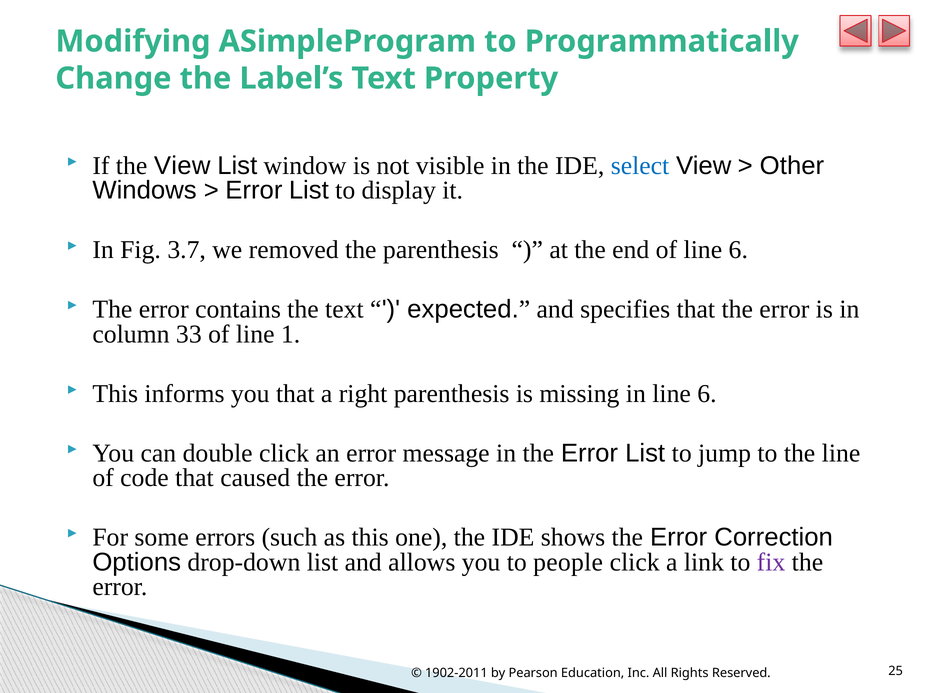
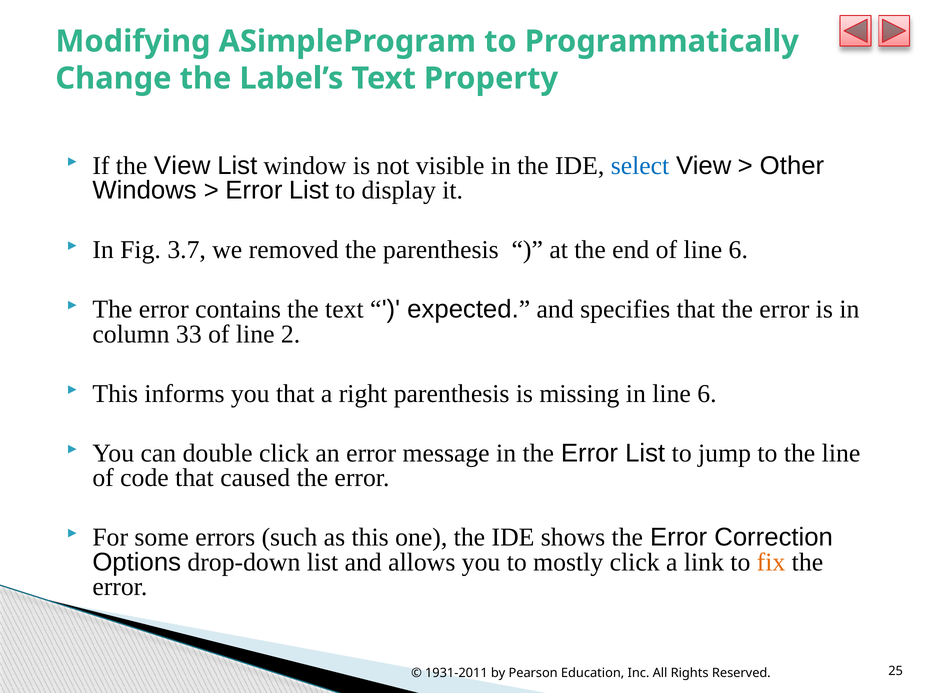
1: 1 -> 2
people: people -> mostly
fix colour: purple -> orange
1902-2011: 1902-2011 -> 1931-2011
